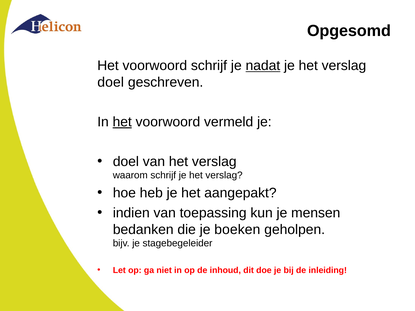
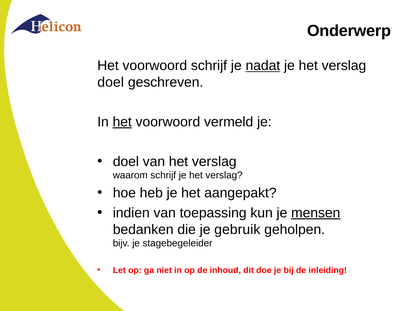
Opgesomd: Opgesomd -> Onderwerp
mensen underline: none -> present
boeken: boeken -> gebruik
